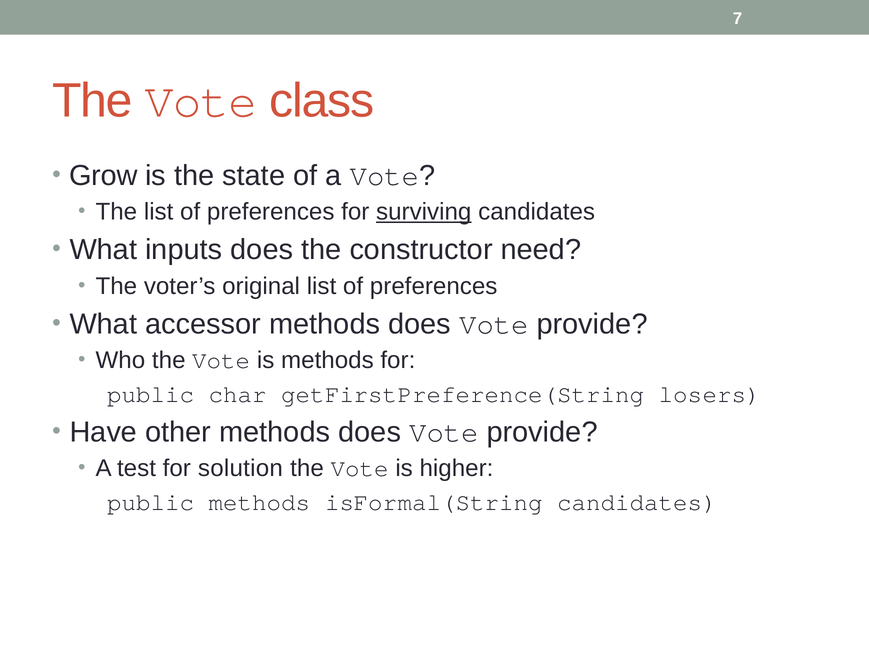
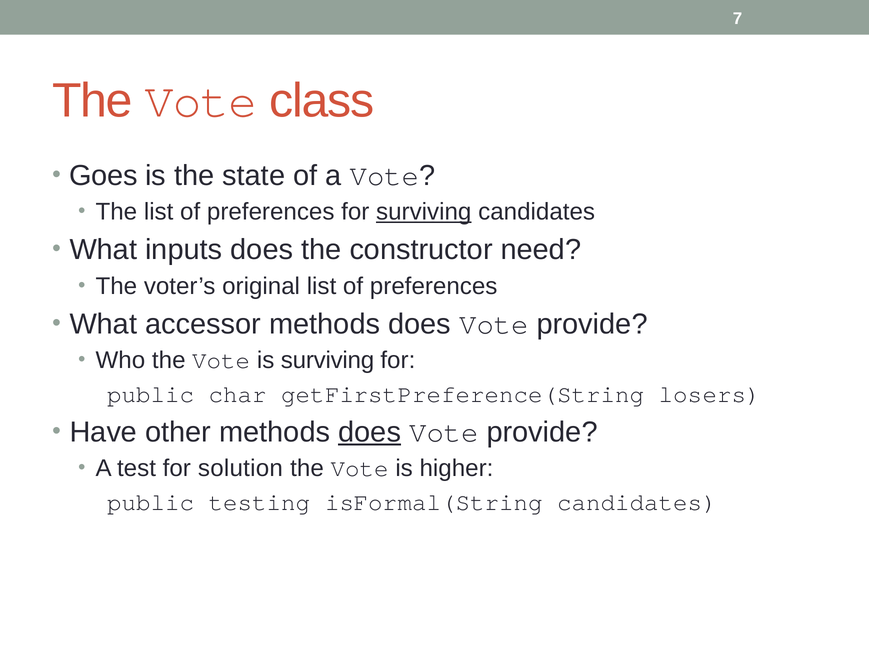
Grow: Grow -> Goes
is methods: methods -> surviving
does at (370, 433) underline: none -> present
public methods: methods -> testing
